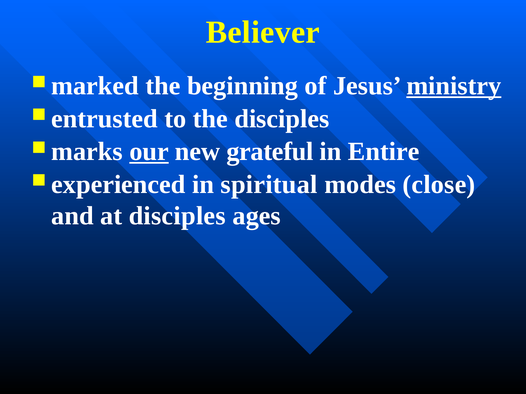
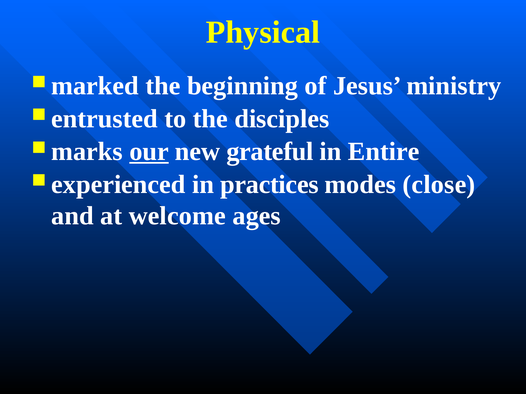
Believer: Believer -> Physical
ministry underline: present -> none
spiritual: spiritual -> practices
at disciples: disciples -> welcome
